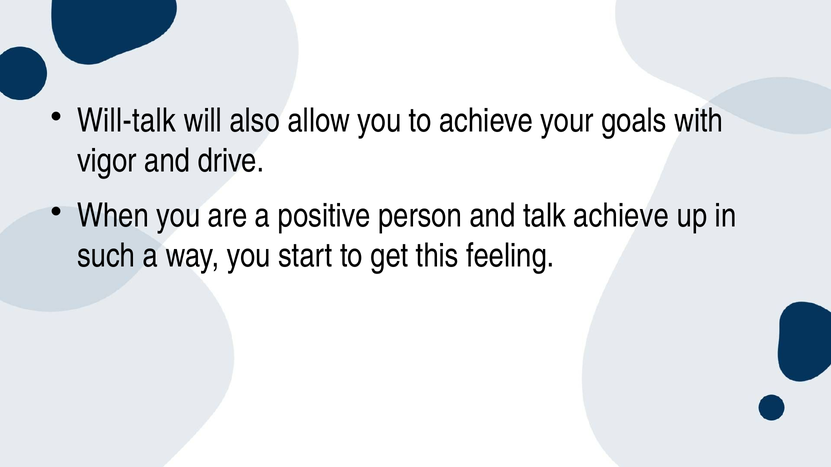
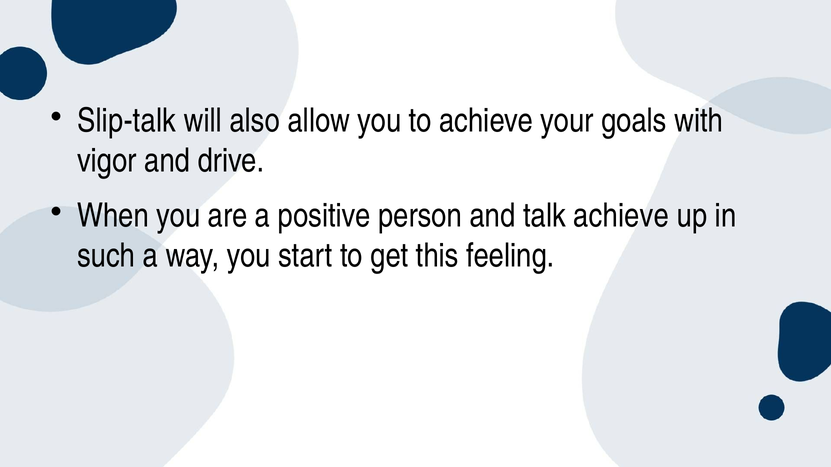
Will-talk: Will-talk -> Slip-talk
